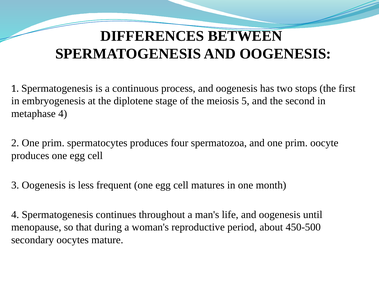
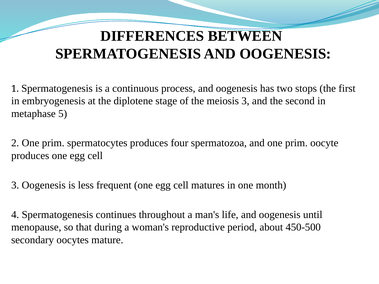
meiosis 5: 5 -> 3
metaphase 4: 4 -> 5
